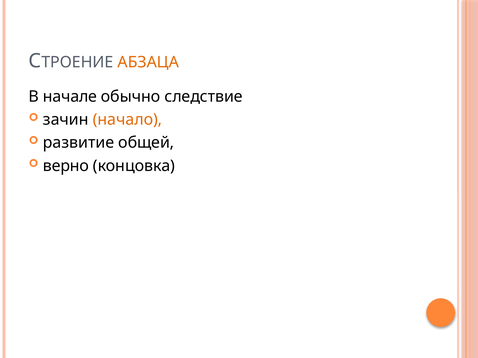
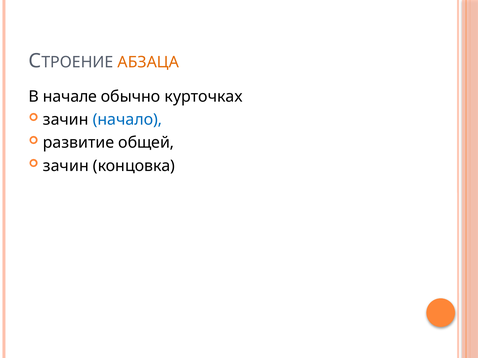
следствие: следствие -> курточках
начало colour: orange -> blue
верно at (66, 166): верно -> зачин
